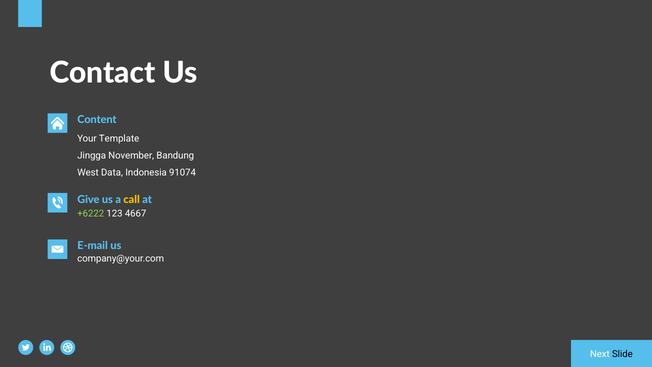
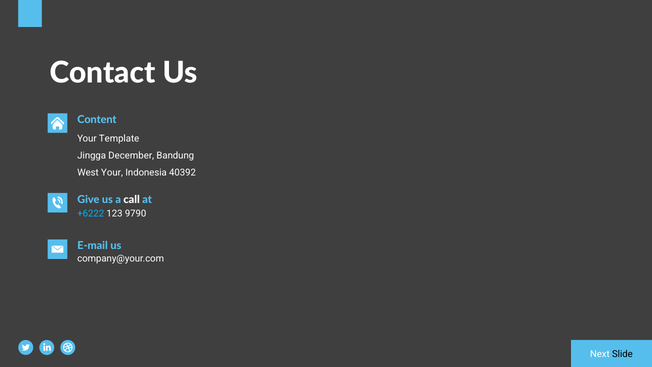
November: November -> December
West Data: Data -> Your
91074: 91074 -> 40392
call colour: yellow -> white
+6222 colour: light green -> light blue
4667: 4667 -> 9790
